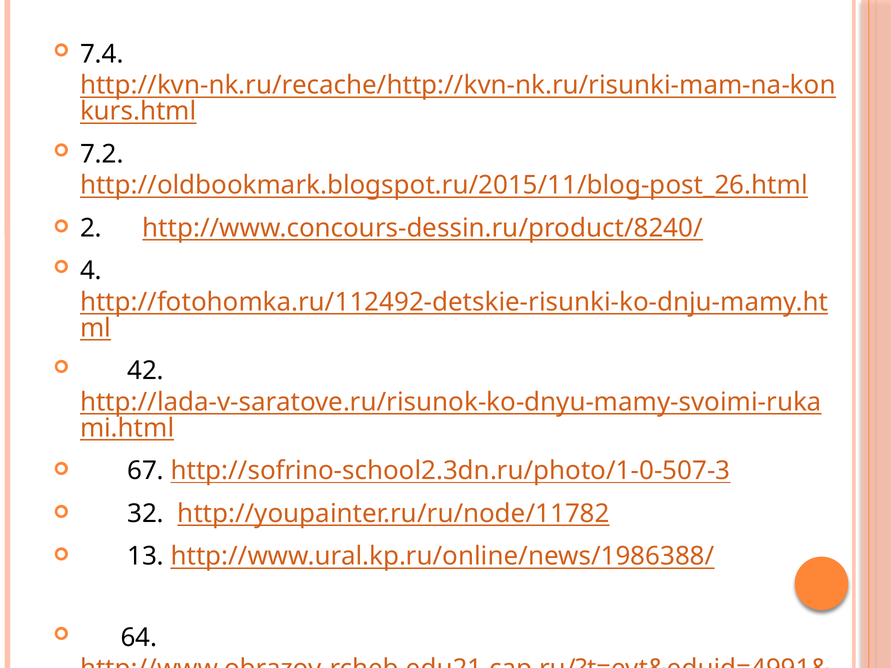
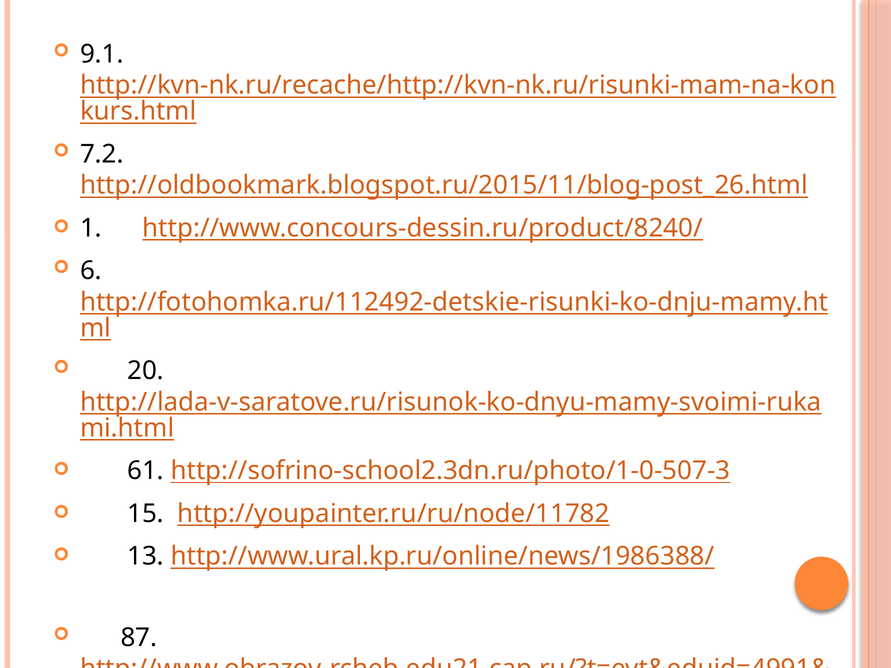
7.4: 7.4 -> 9.1
2: 2 -> 1
4: 4 -> 6
42: 42 -> 20
67: 67 -> 61
32: 32 -> 15
64: 64 -> 87
